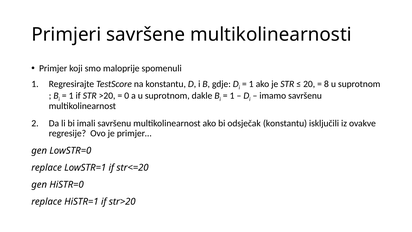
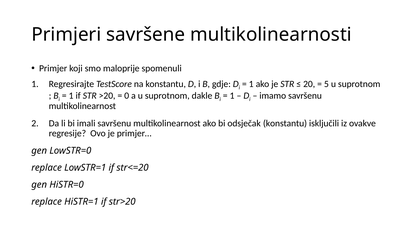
8: 8 -> 5
